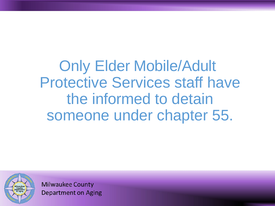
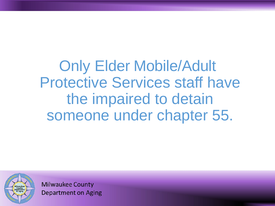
informed: informed -> impaired
